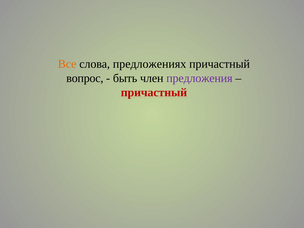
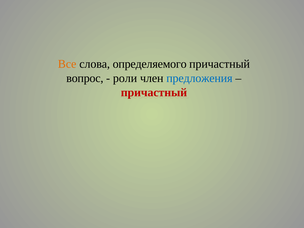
предложениях: предложениях -> определяемого
быть: быть -> роли
предложения colour: purple -> blue
